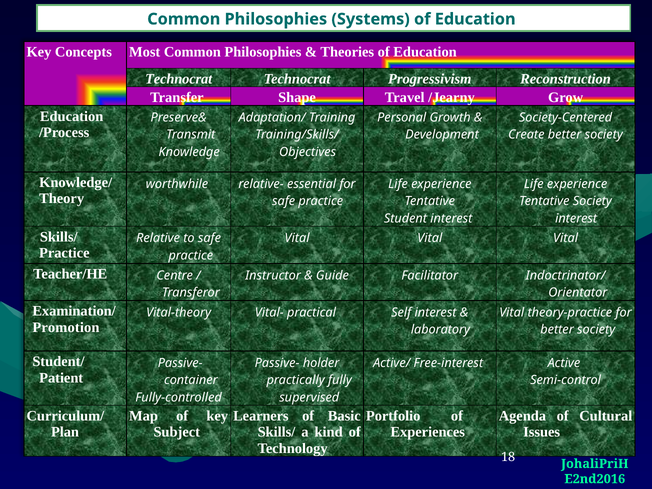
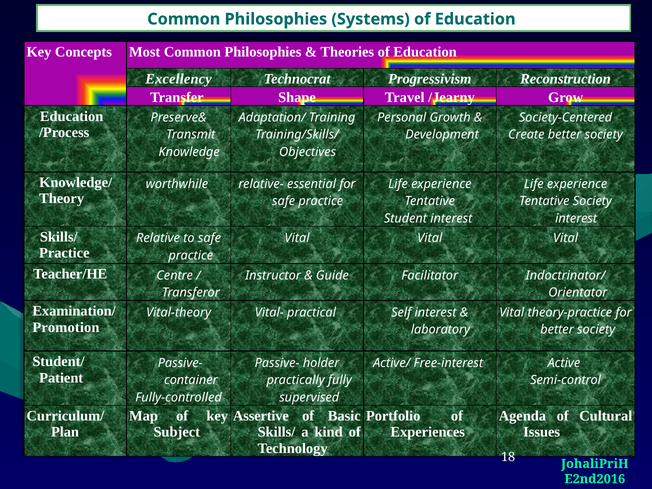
Technocrat at (179, 79): Technocrat -> Excellency
Learners: Learners -> Assertive
